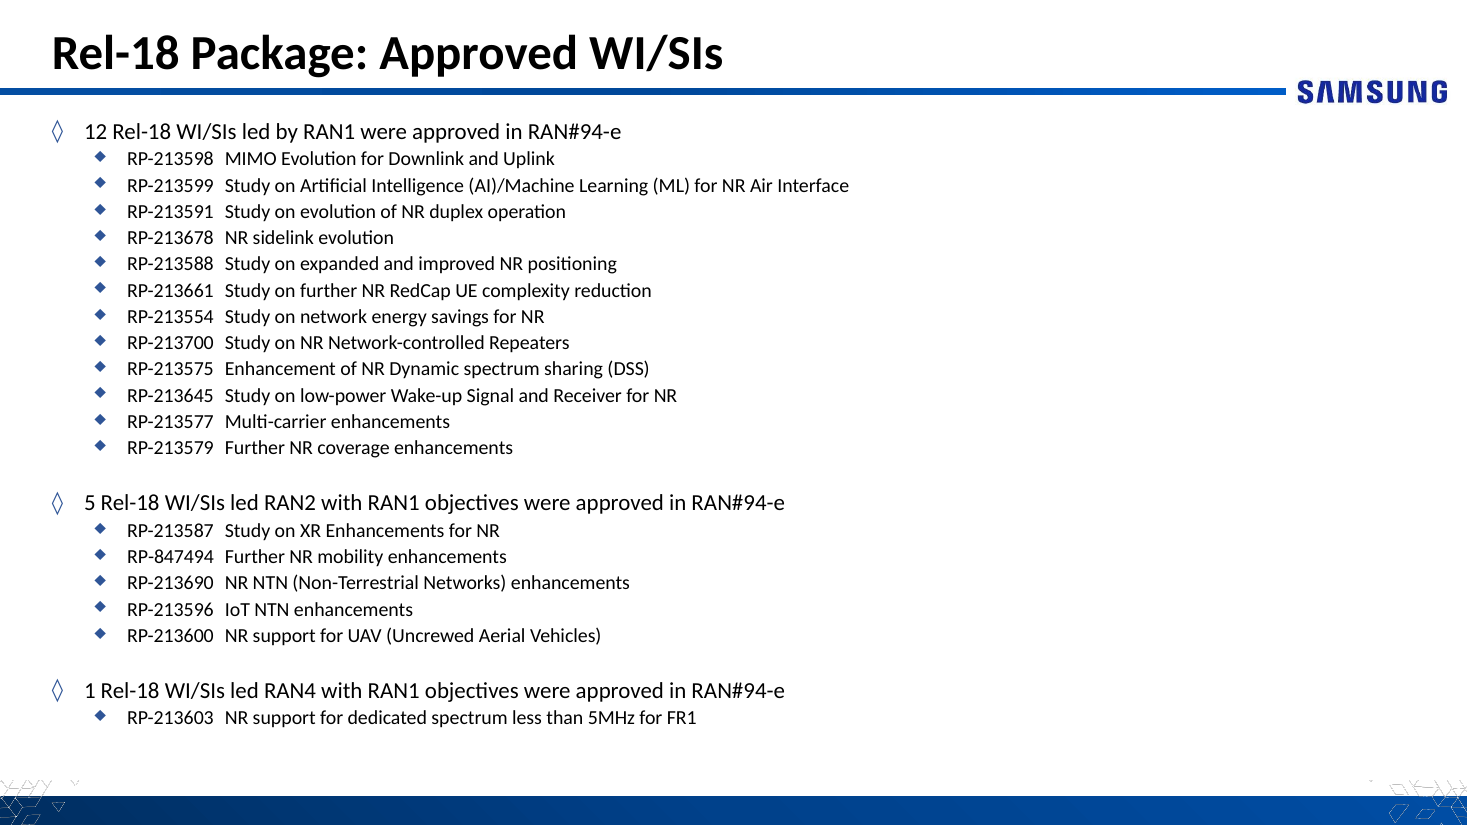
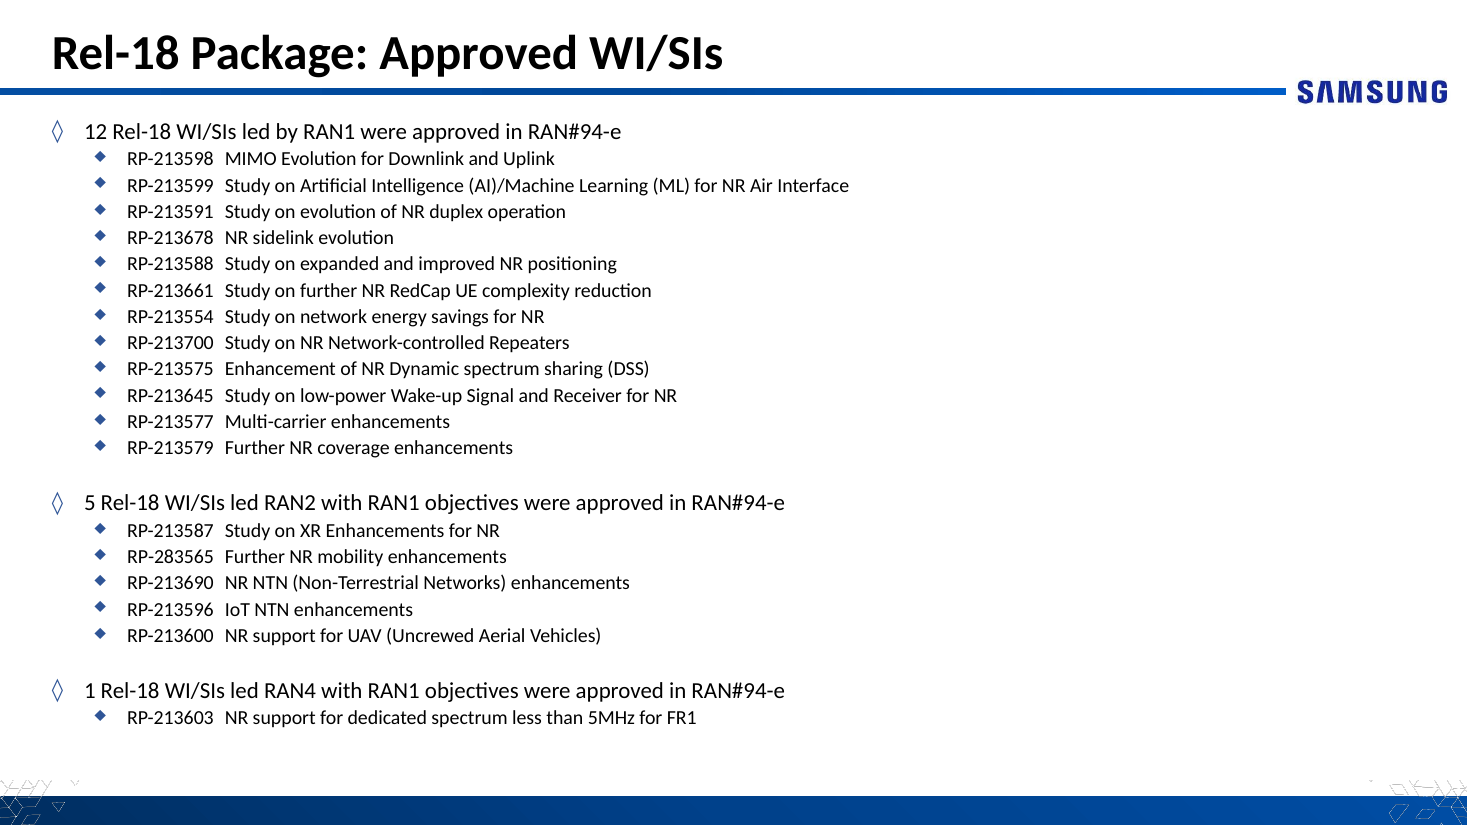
RP-847494: RP-847494 -> RP-283565
